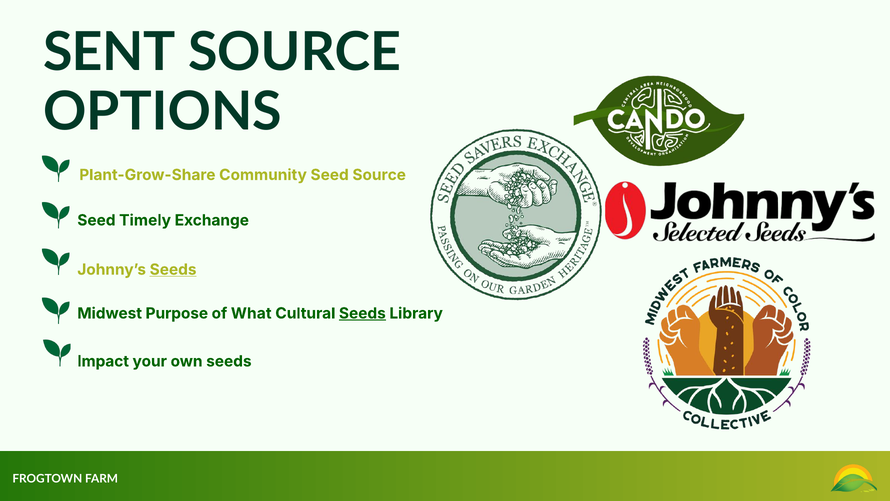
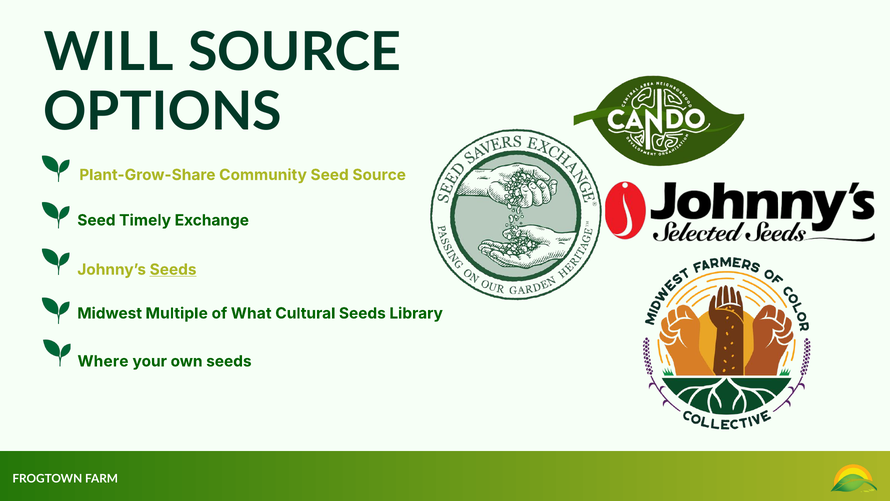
SENT: SENT -> WILL
Purpose: Purpose -> Multiple
Seeds at (362, 313) underline: present -> none
Impact: Impact -> Where
